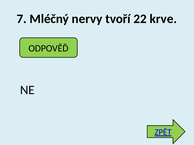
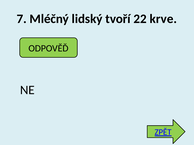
nervy: nervy -> lidský
